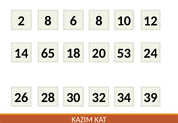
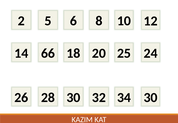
2 8: 8 -> 5
65: 65 -> 66
53: 53 -> 25
34 39: 39 -> 30
